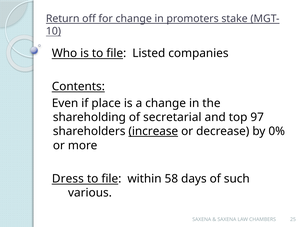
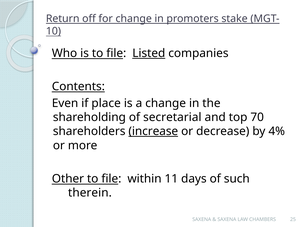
Listed underline: none -> present
97: 97 -> 70
0%: 0% -> 4%
Dress: Dress -> Other
58: 58 -> 11
various: various -> therein
